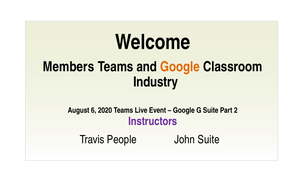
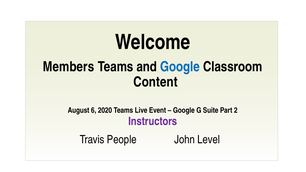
Google at (180, 67) colour: orange -> blue
Industry: Industry -> Content
John Suite: Suite -> Level
